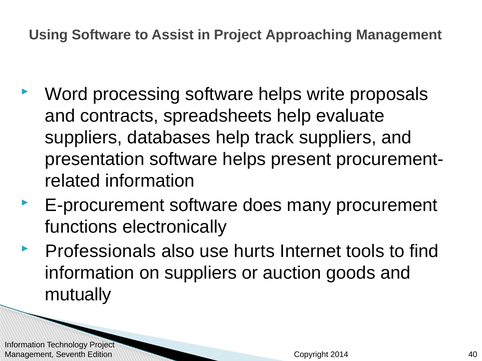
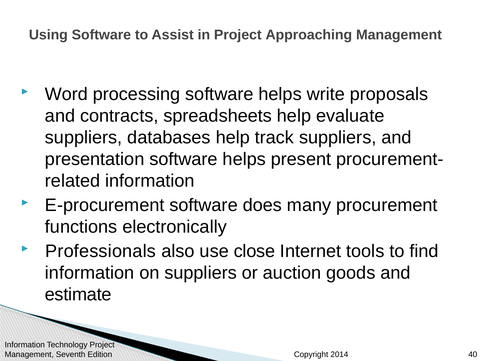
hurts: hurts -> close
mutually: mutually -> estimate
